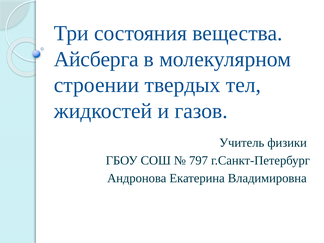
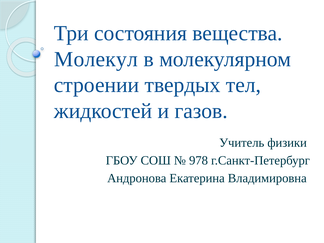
Айсберга: Айсберга -> Молекул
797: 797 -> 978
